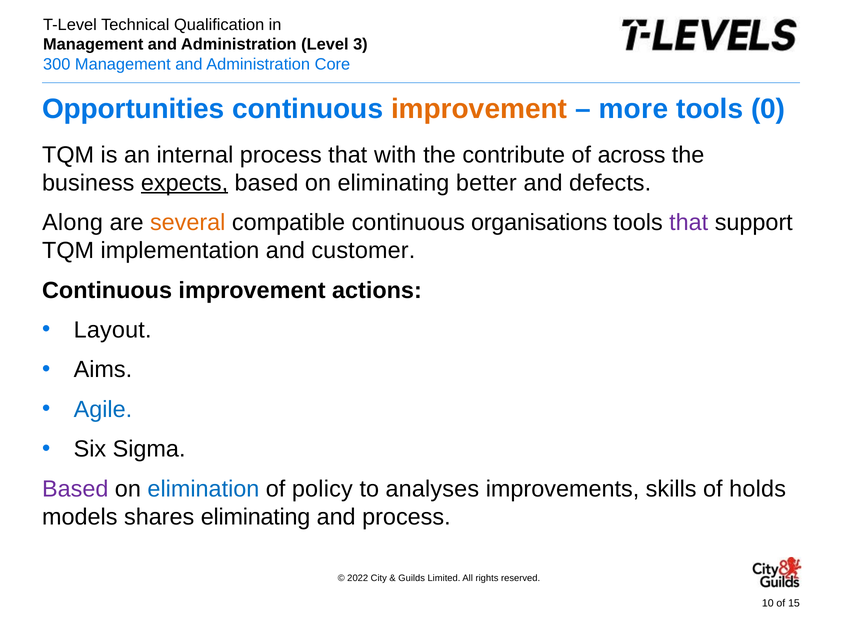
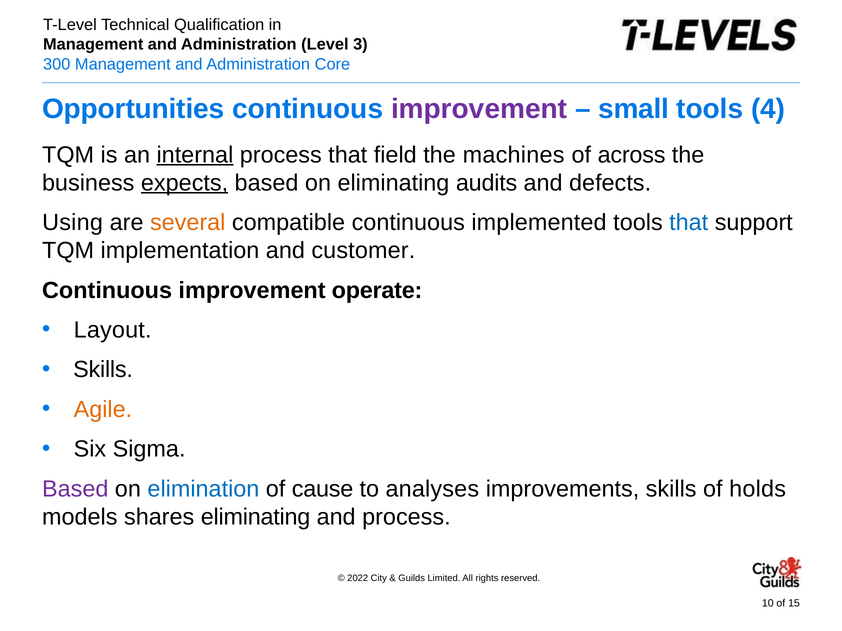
improvement at (479, 109) colour: orange -> purple
more: more -> small
0: 0 -> 4
internal underline: none -> present
with: with -> field
contribute: contribute -> machines
better: better -> audits
Along: Along -> Using
organisations: organisations -> implemented
that at (689, 223) colour: purple -> blue
actions: actions -> operate
Aims at (103, 370): Aims -> Skills
Agile colour: blue -> orange
policy: policy -> cause
